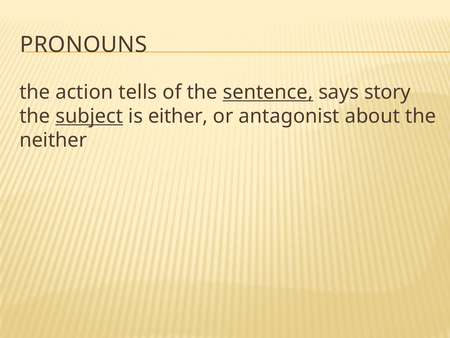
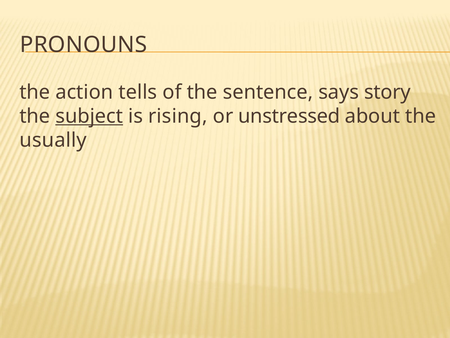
sentence underline: present -> none
either: either -> rising
antagonist: antagonist -> unstressed
neither: neither -> usually
